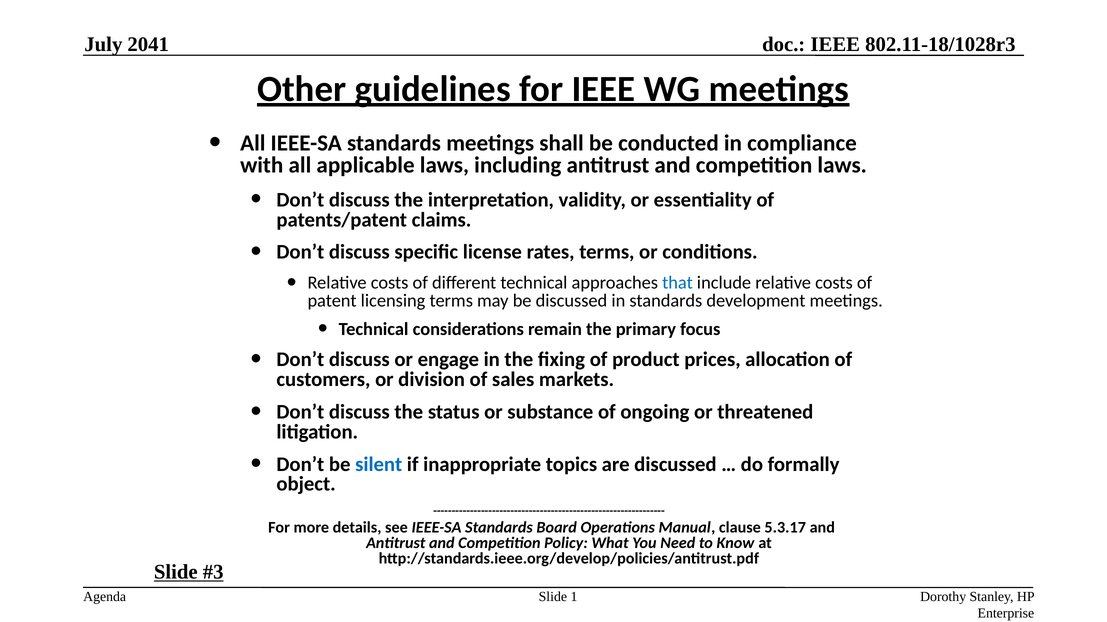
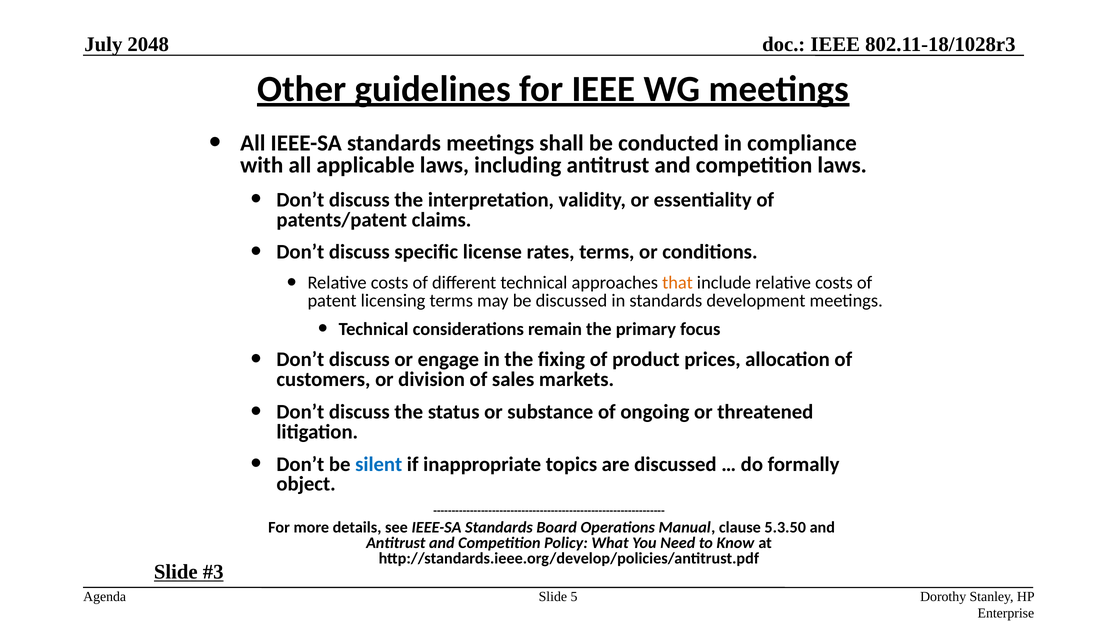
2041: 2041 -> 2048
that colour: blue -> orange
5.3.17: 5.3.17 -> 5.3.50
1: 1 -> 5
